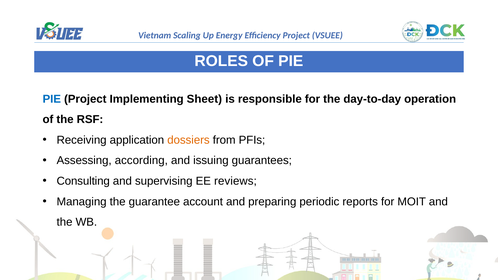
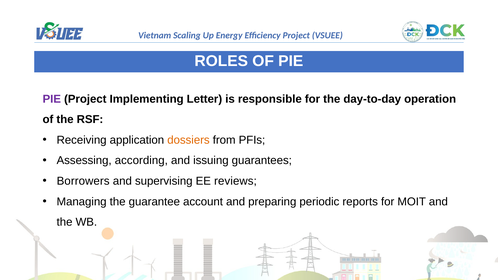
PIE at (52, 99) colour: blue -> purple
Sheet: Sheet -> Letter
Consulting: Consulting -> Borrowers
